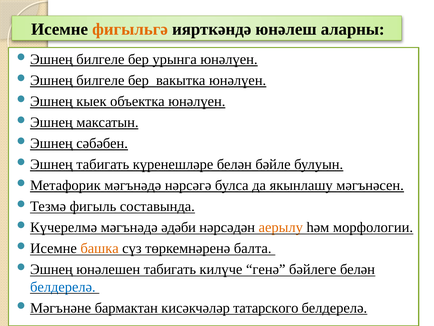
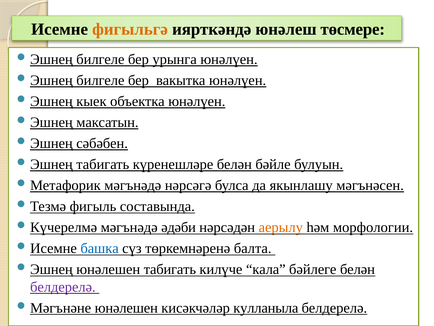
аларны: аларны -> төсмере
башка colour: orange -> blue
генә: генә -> кала
белдерелә at (63, 286) colour: blue -> purple
бармактан at (126, 307): бармактан -> юнәлешен
татарского: татарского -> кулланыла
